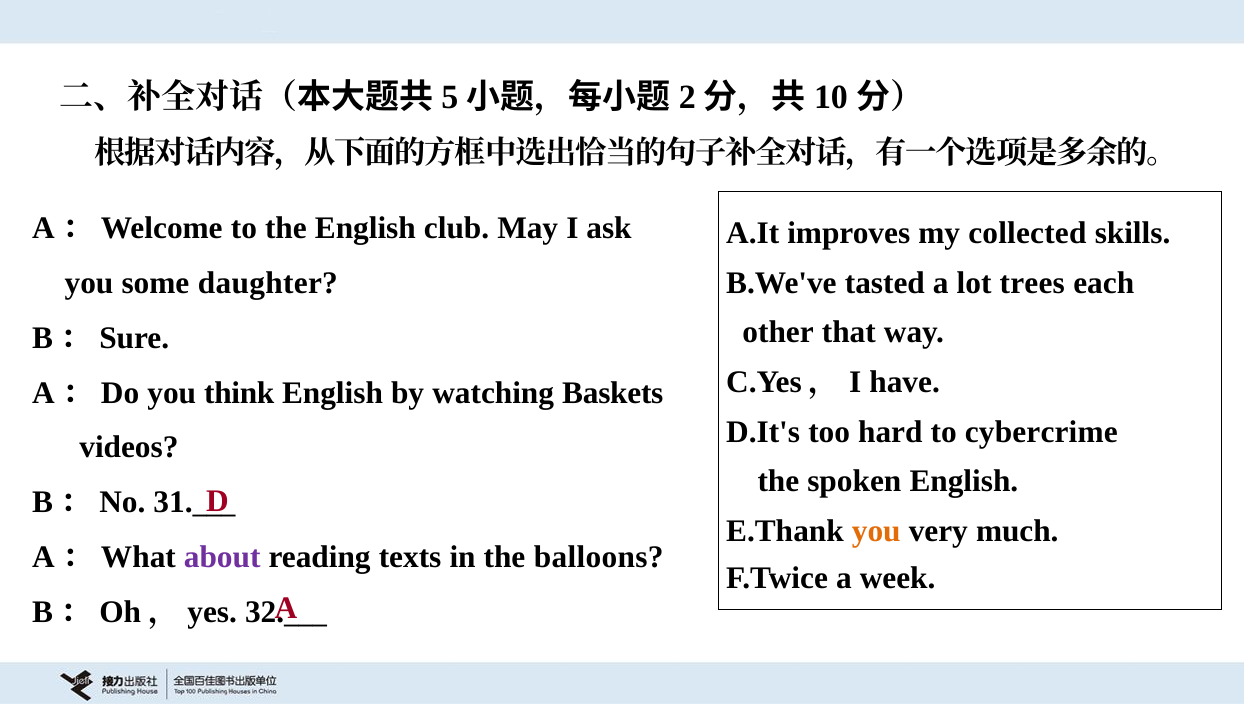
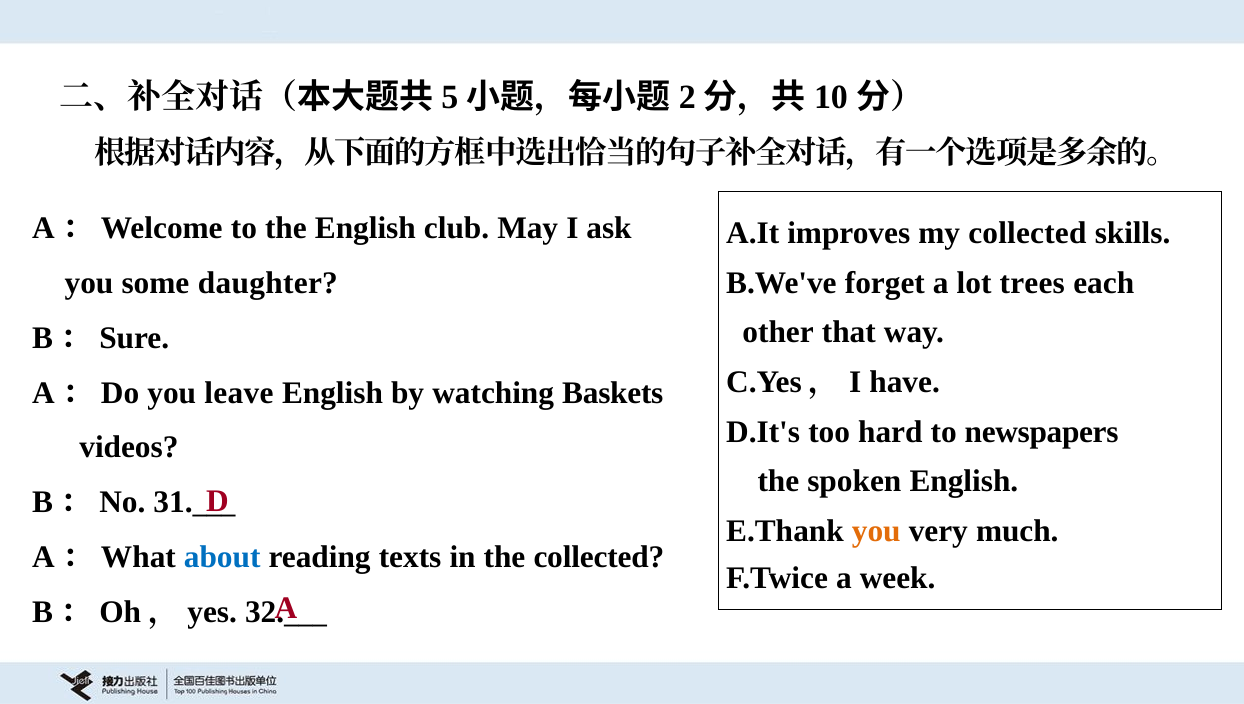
tasted: tasted -> forget
think: think -> leave
cybercrime: cybercrime -> newspapers
about colour: purple -> blue
the balloons: balloons -> collected
